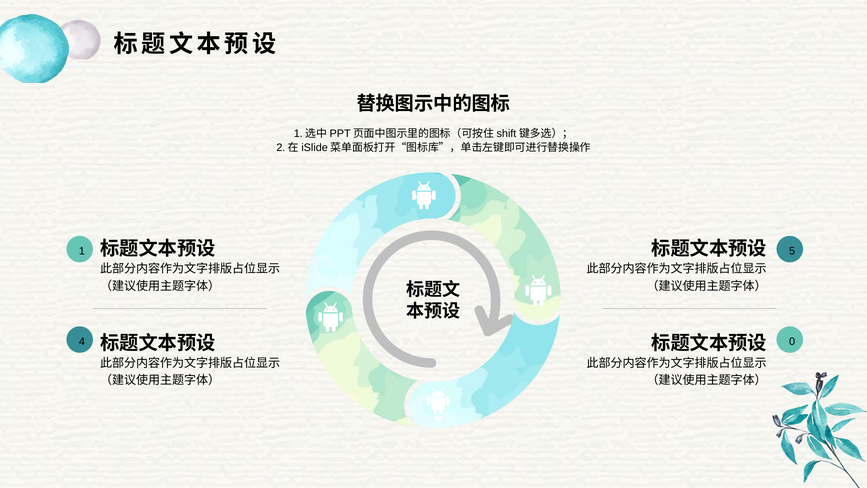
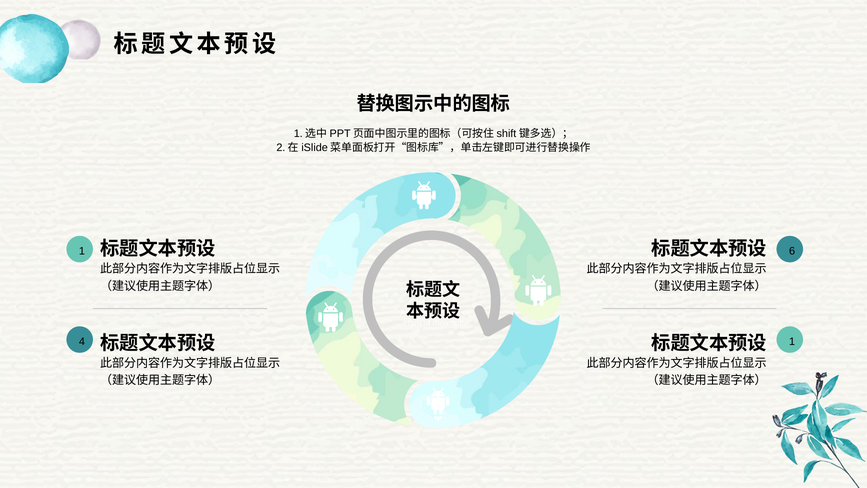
5: 5 -> 6
0 at (792, 342): 0 -> 1
